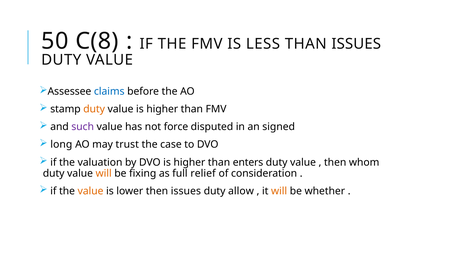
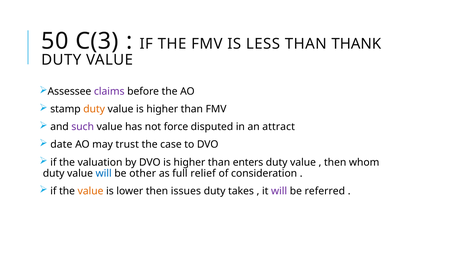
C(8: C(8 -> C(3
THAN ISSUES: ISSUES -> THANK
claims colour: blue -> purple
signed: signed -> attract
long: long -> date
will at (104, 173) colour: orange -> blue
fixing: fixing -> other
allow: allow -> takes
will at (279, 191) colour: orange -> purple
whether: whether -> referred
